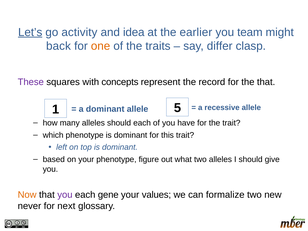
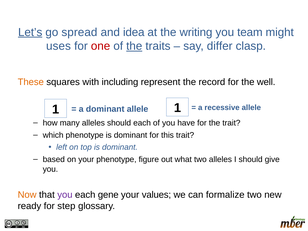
activity: activity -> spread
earlier: earlier -> writing
back: back -> uses
one colour: orange -> red
the at (134, 46) underline: none -> present
These colour: purple -> orange
concepts: concepts -> including
the that: that -> well
1 5: 5 -> 1
never: never -> ready
next: next -> step
